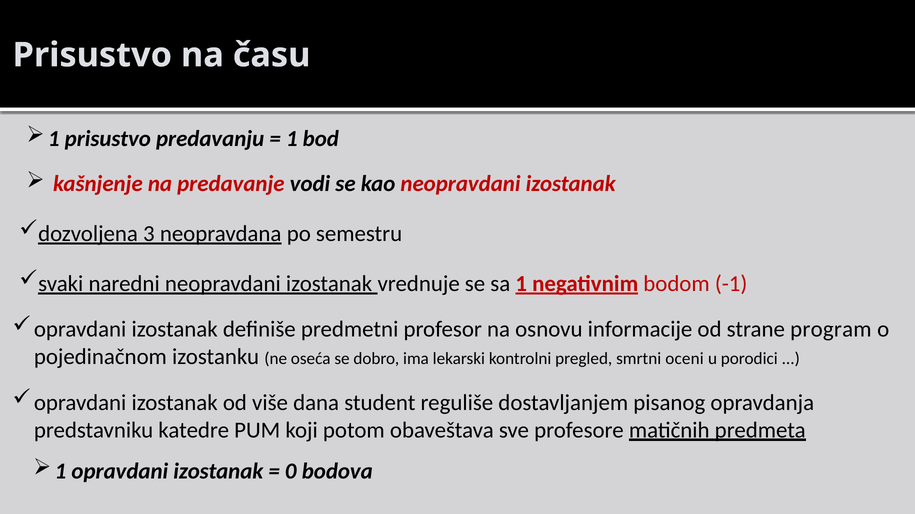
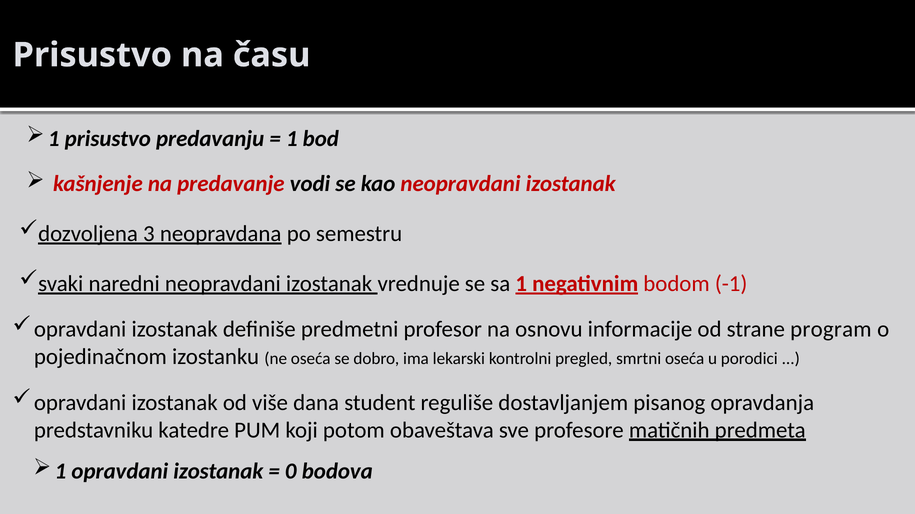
smrtni oceni: oceni -> oseća
